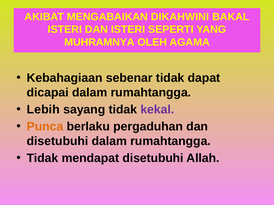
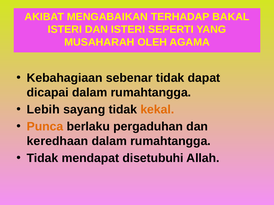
DIKAHWINI: DIKAHWINI -> TERHADAP
MUHRAMNYA: MUHRAMNYA -> MUSAHARAH
kekal colour: purple -> orange
disetubuhi at (58, 141): disetubuhi -> keredhaan
